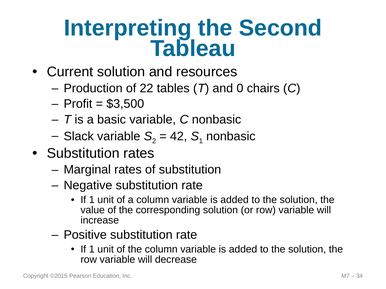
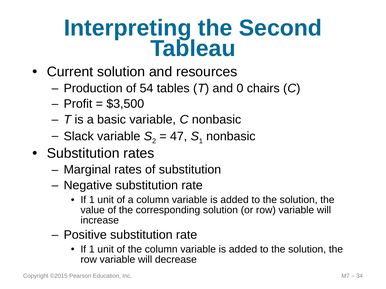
22: 22 -> 54
42: 42 -> 47
